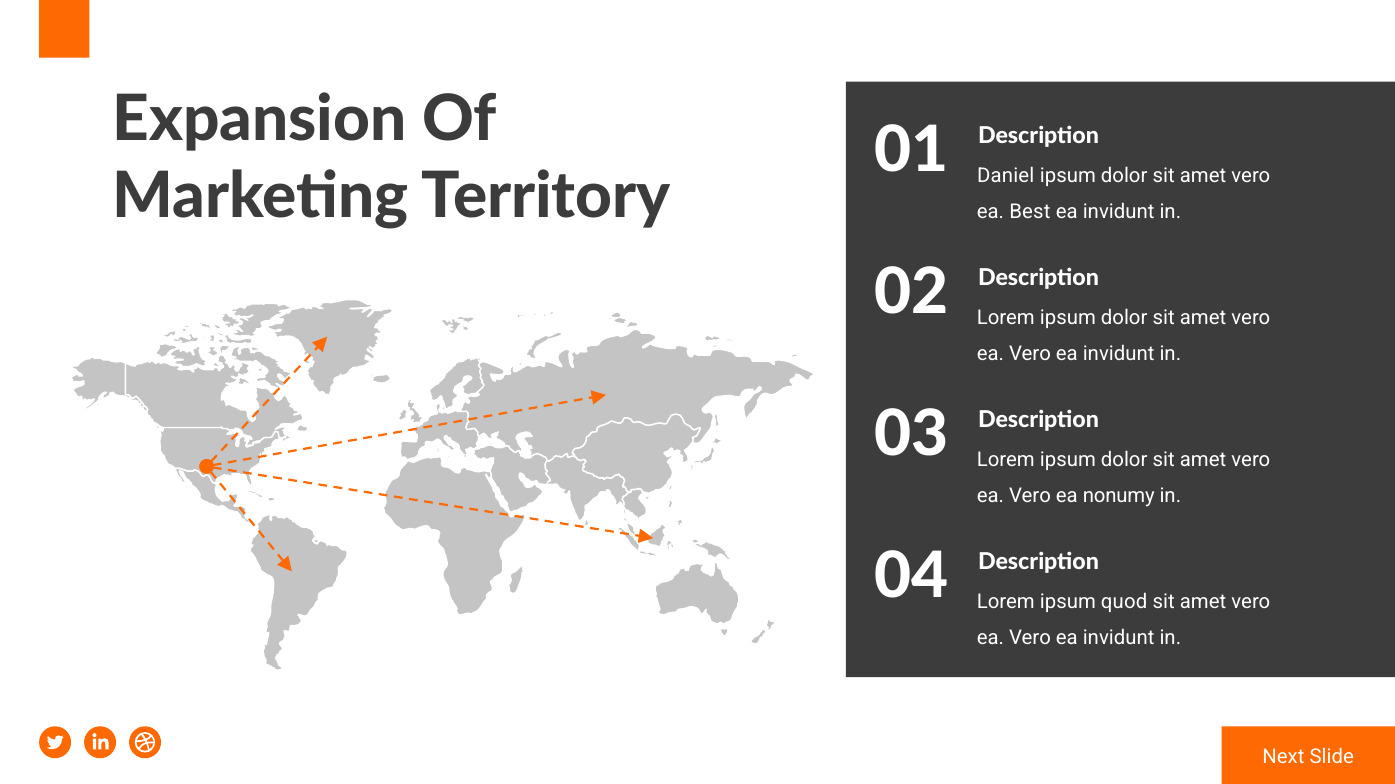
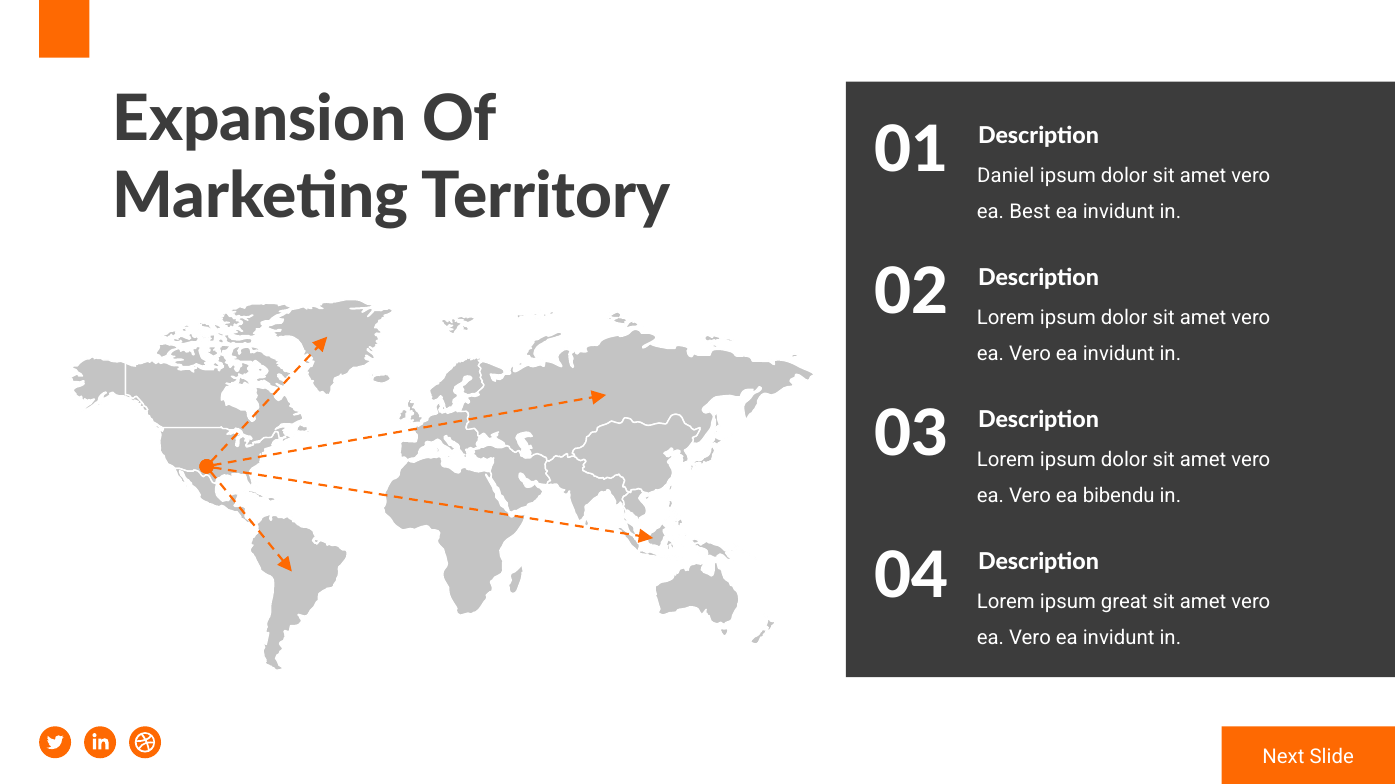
nonumy: nonumy -> bibendu
quod: quod -> great
